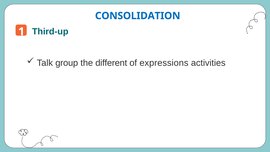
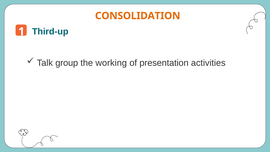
CONSOLIDATION colour: blue -> orange
different: different -> working
expressions: expressions -> presentation
